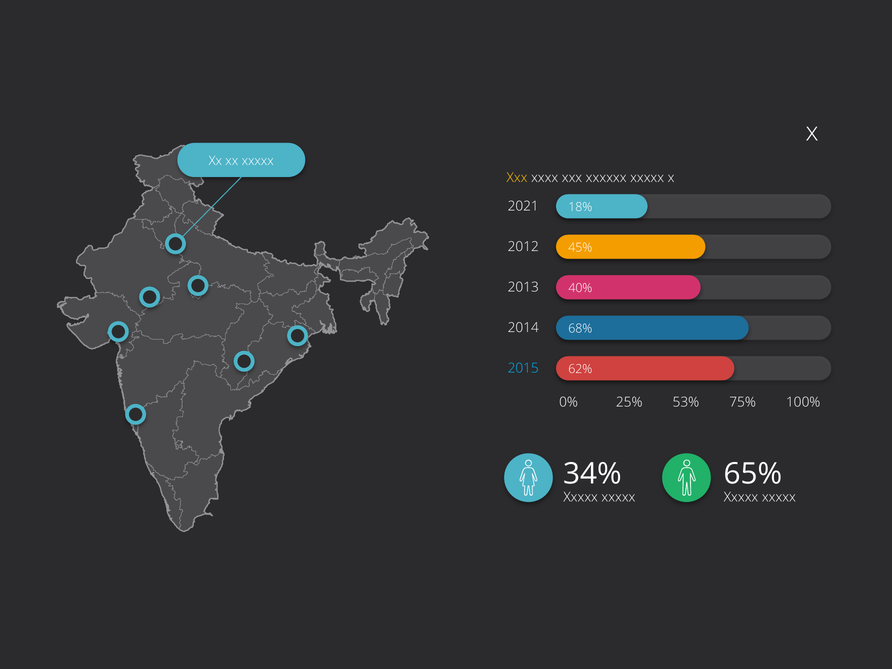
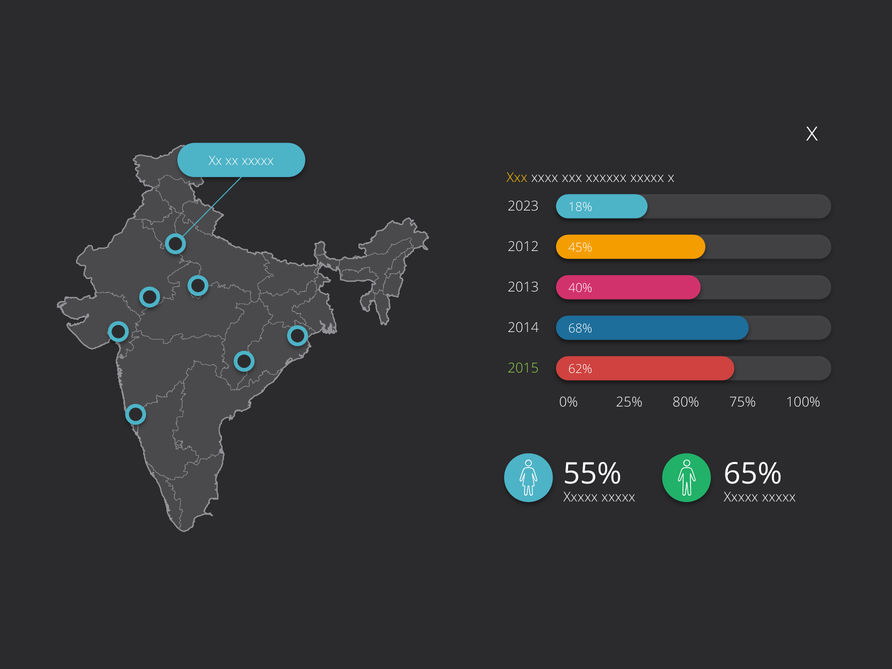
2021: 2021 -> 2023
2015 colour: light blue -> light green
53%: 53% -> 80%
34%: 34% -> 55%
